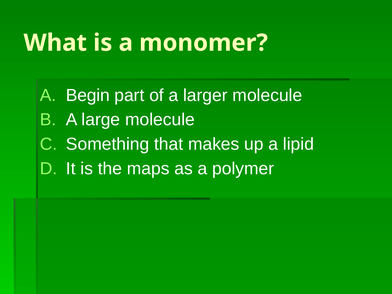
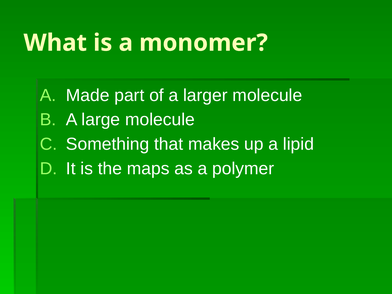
Begin: Begin -> Made
